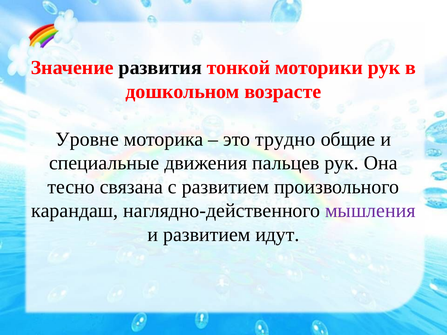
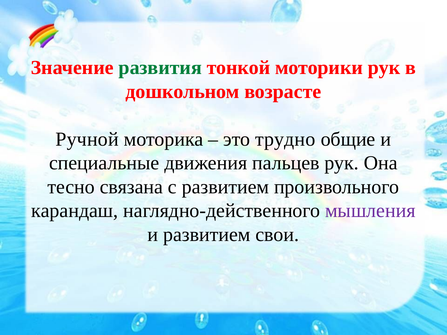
развития colour: black -> green
Уровне: Уровне -> Ручной
идут: идут -> свои
